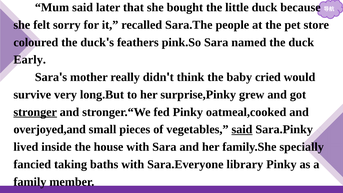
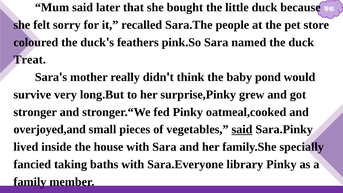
Early: Early -> Treat
cried: cried -> pond
stronger underline: present -> none
